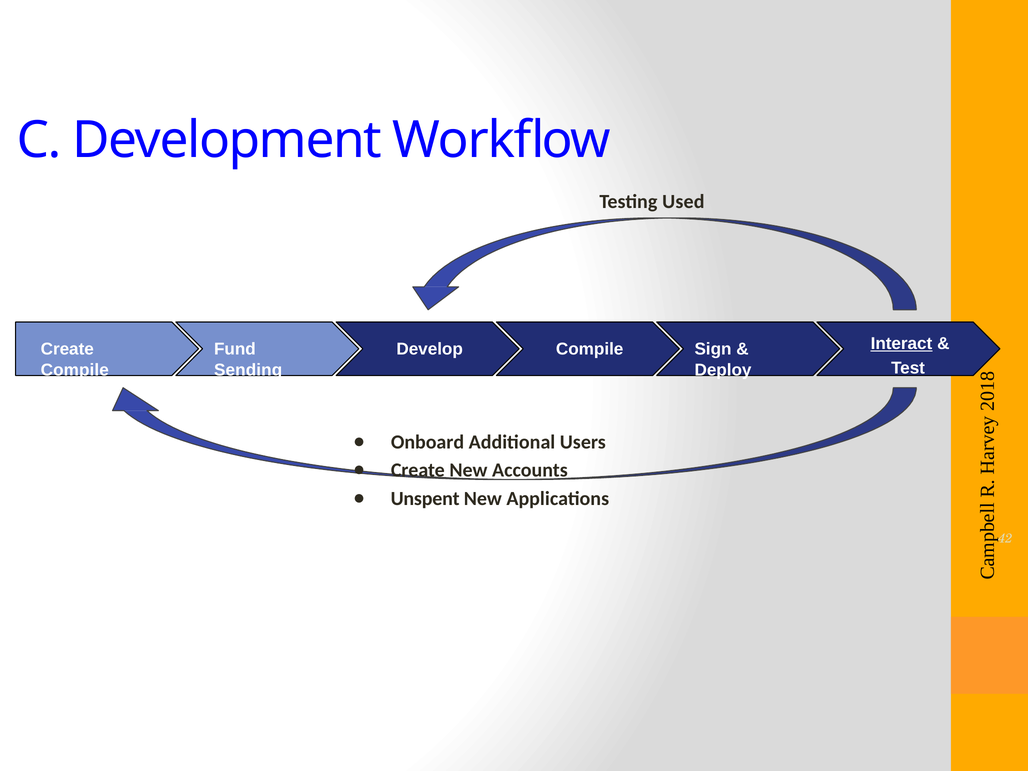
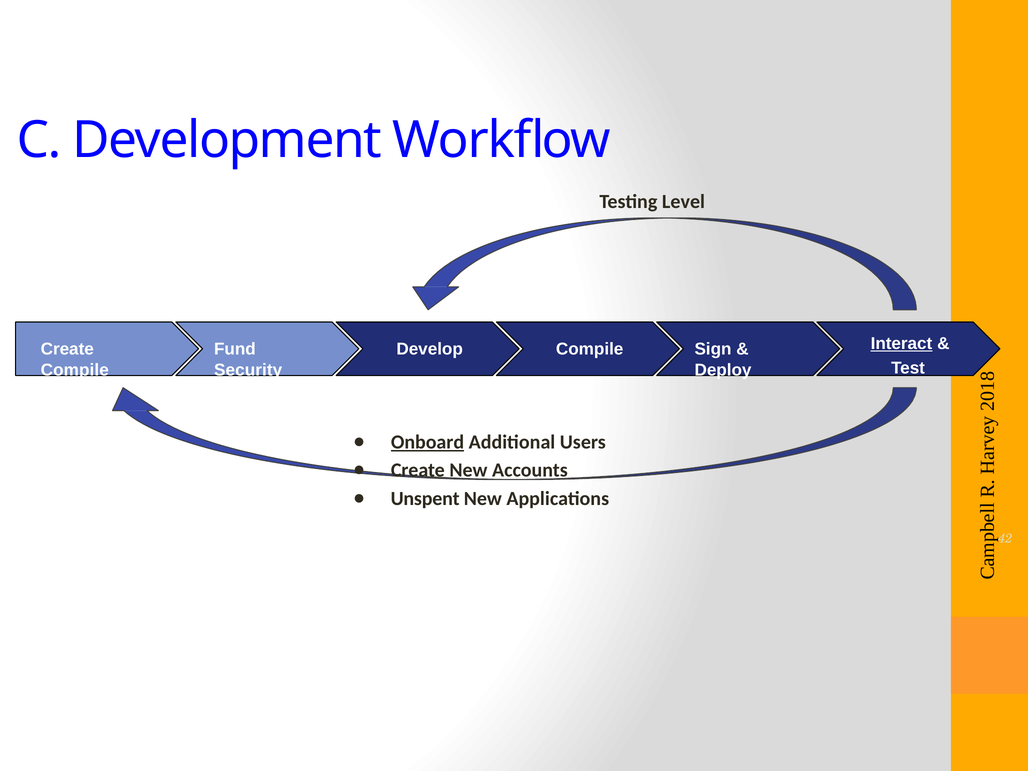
Used: Used -> Level
Sending: Sending -> Security
Onboard underline: none -> present
